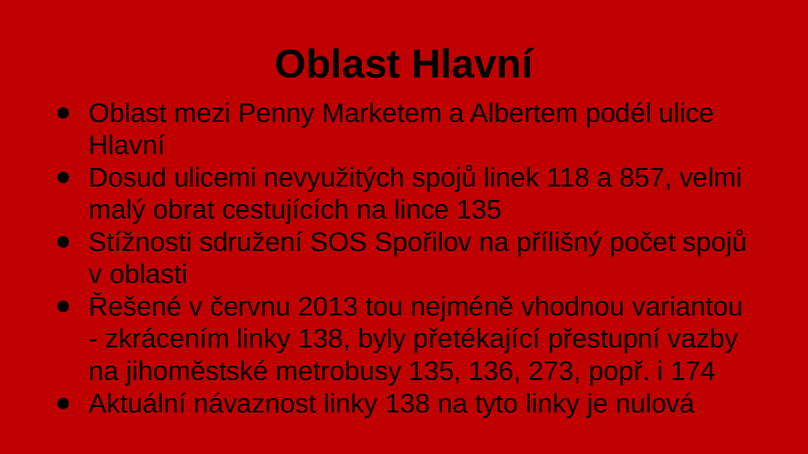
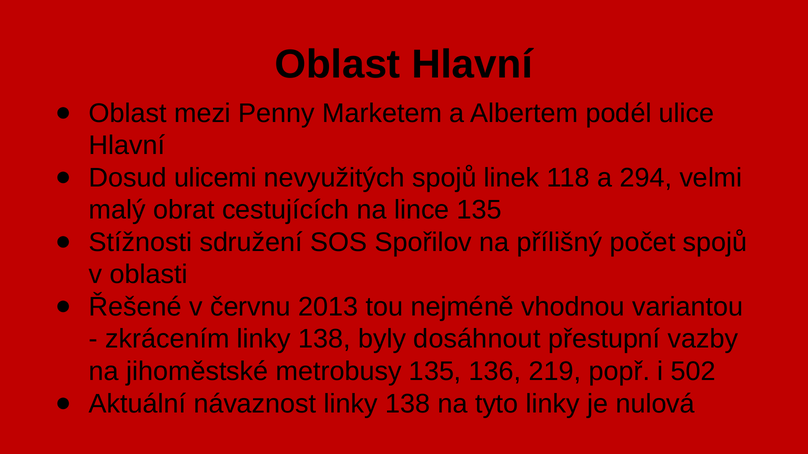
857: 857 -> 294
přetékající: přetékající -> dosáhnout
273: 273 -> 219
174: 174 -> 502
